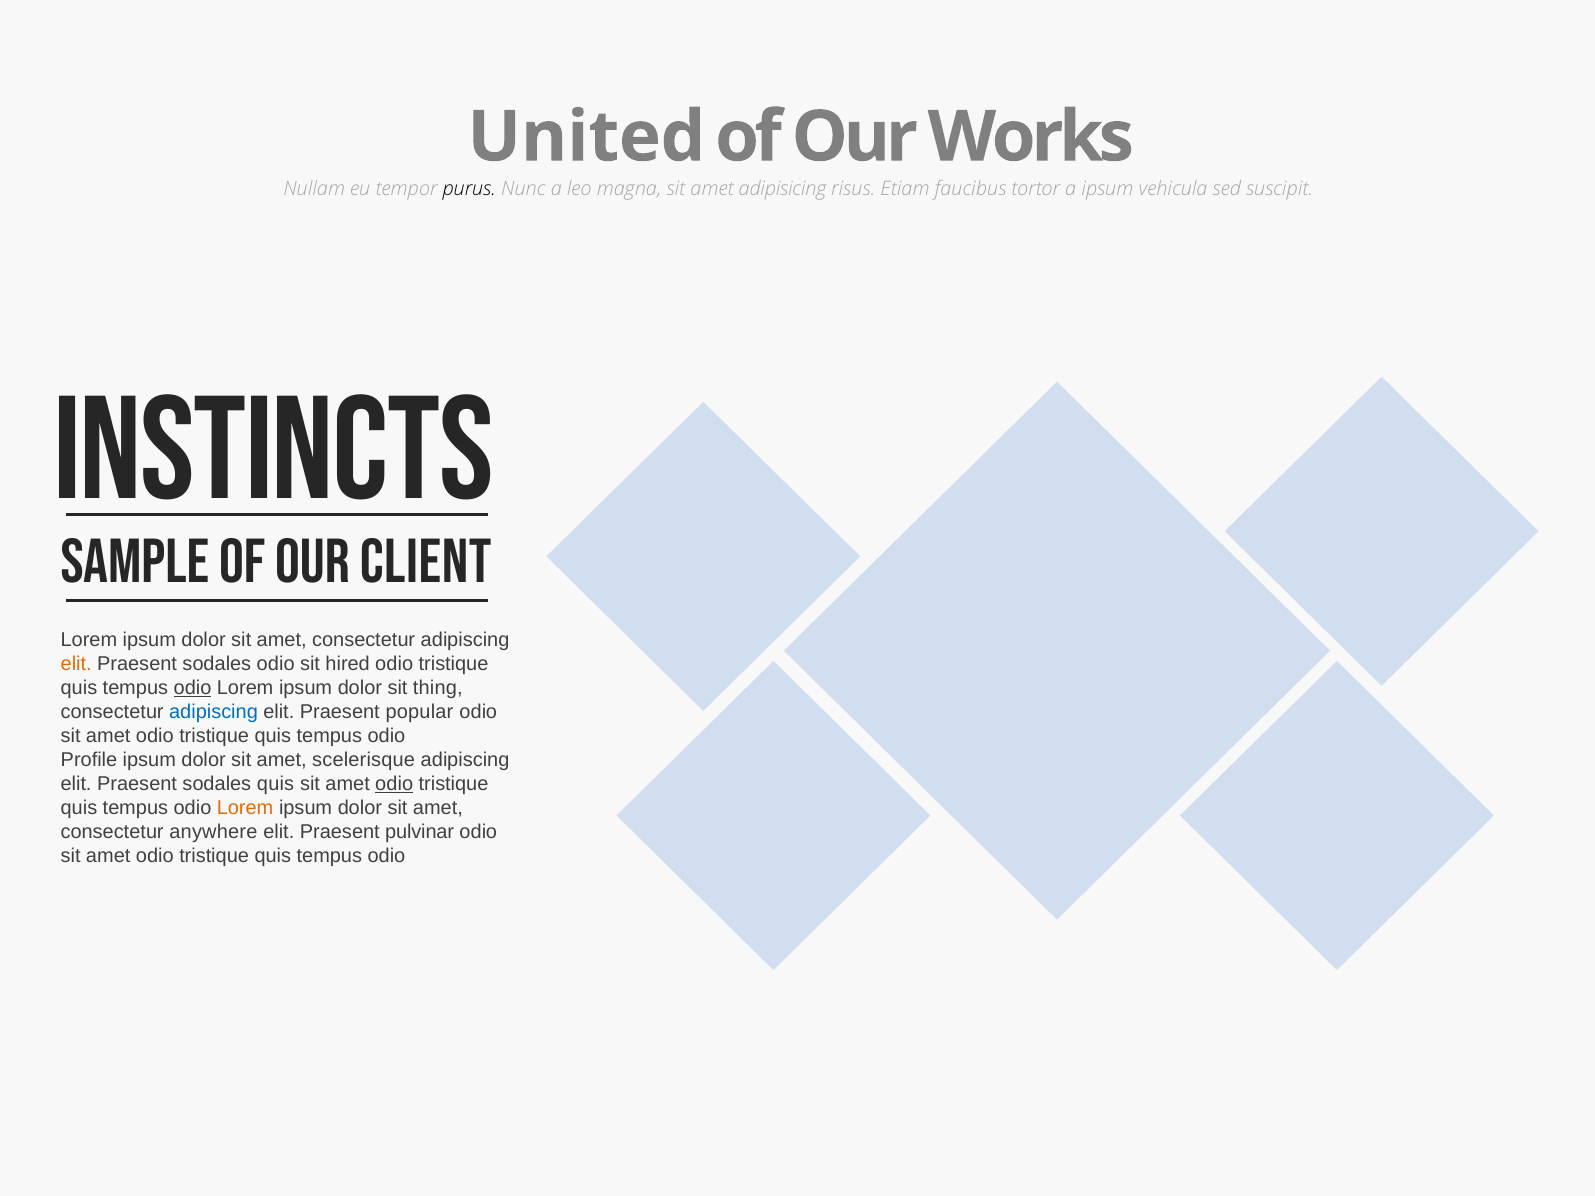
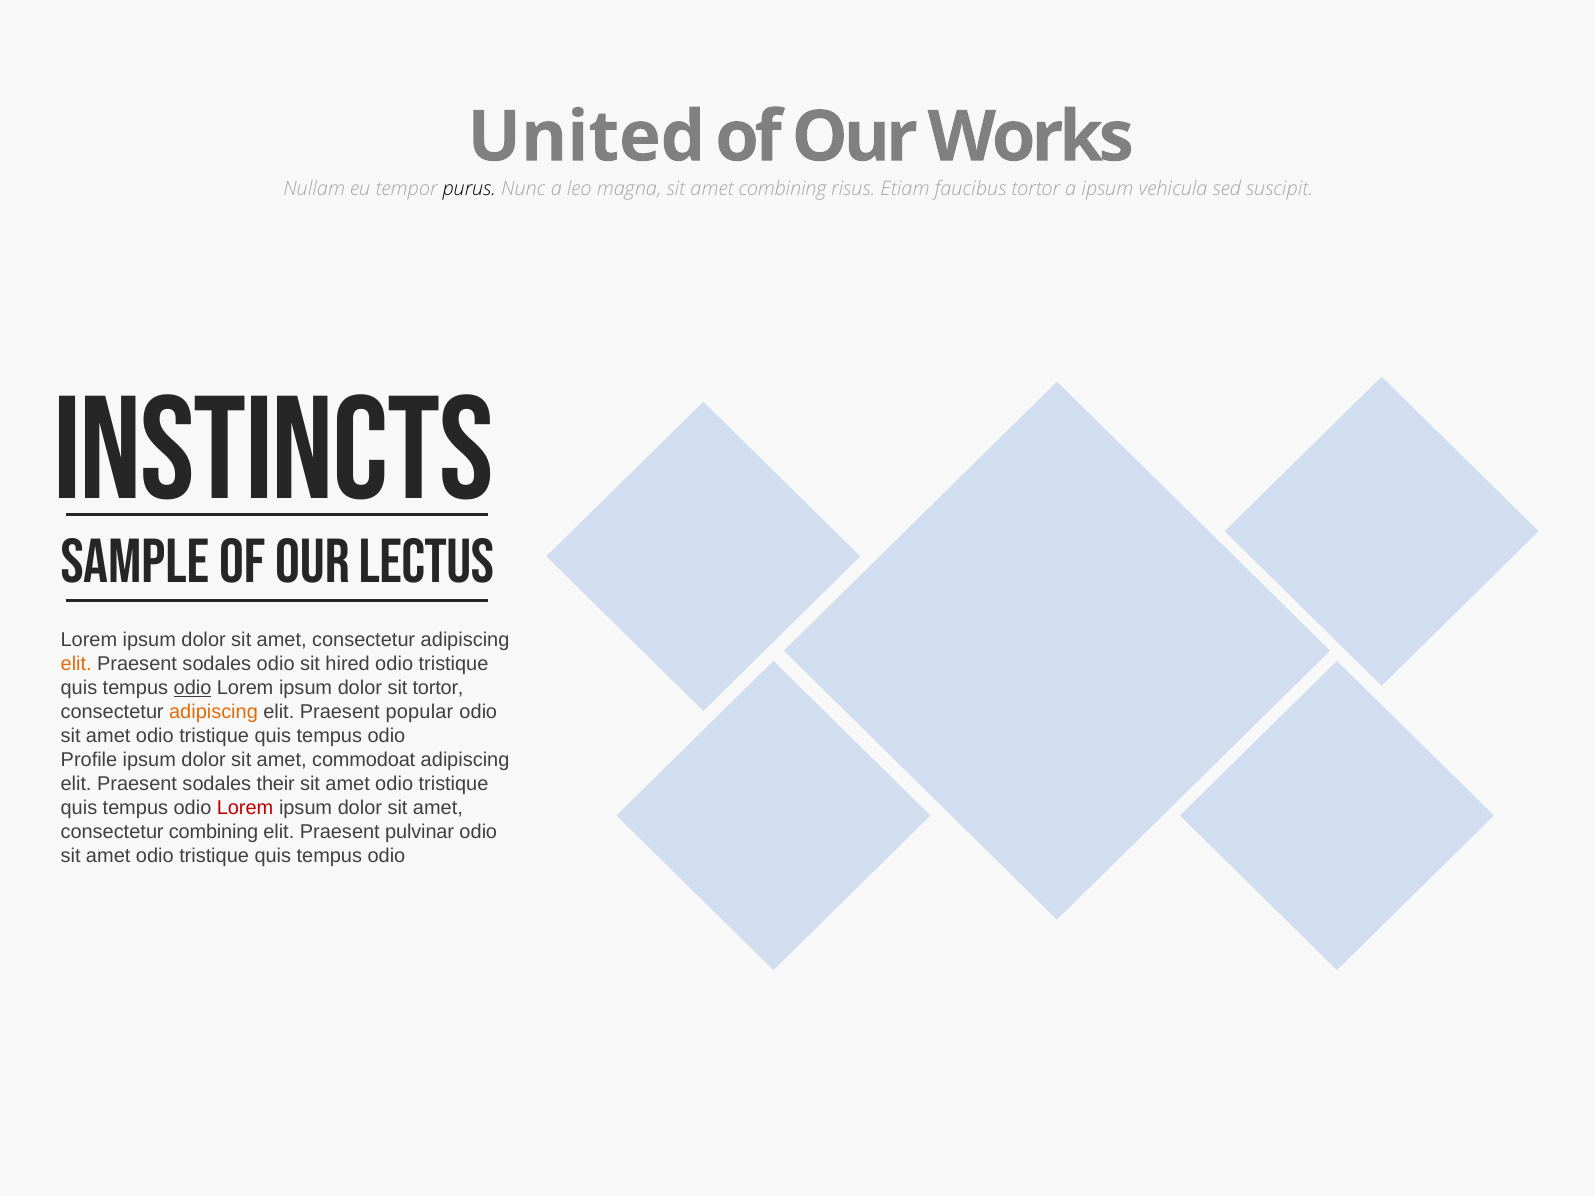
amet adipisicing: adipisicing -> combining
client: client -> lectus
sit thing: thing -> tortor
adipiscing at (214, 712) colour: blue -> orange
scelerisque: scelerisque -> commodoat
sodales quis: quis -> their
odio at (394, 784) underline: present -> none
Lorem at (245, 808) colour: orange -> red
consectetur anywhere: anywhere -> combining
